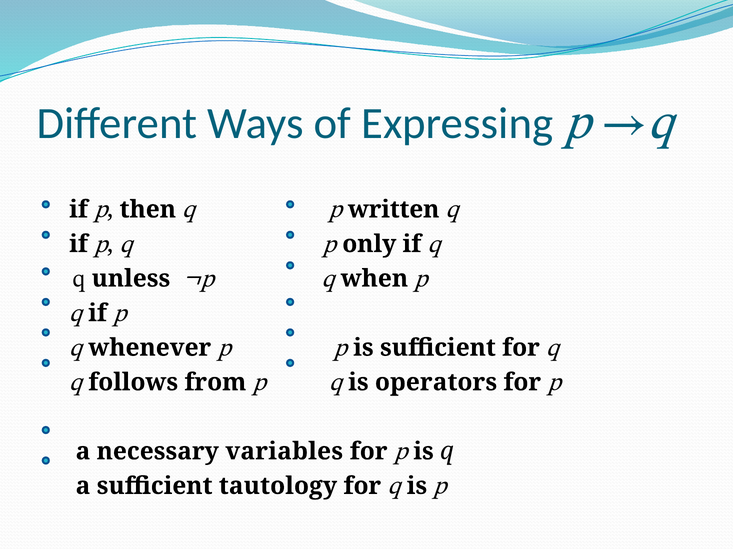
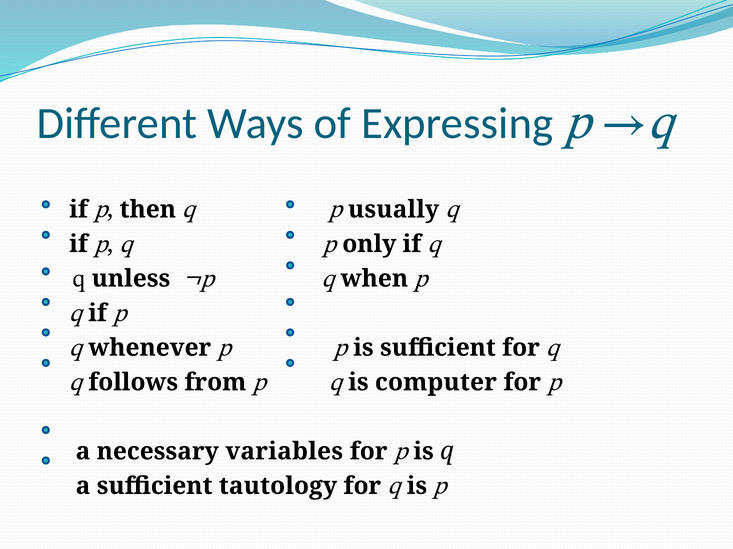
written: written -> usually
operators: operators -> computer
